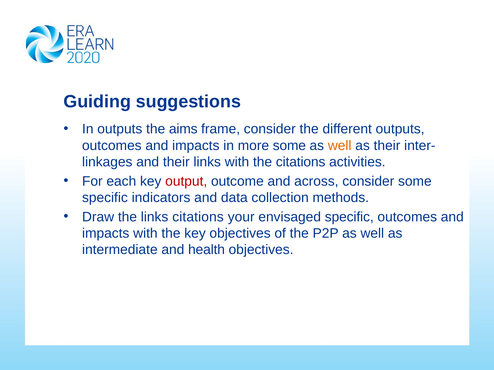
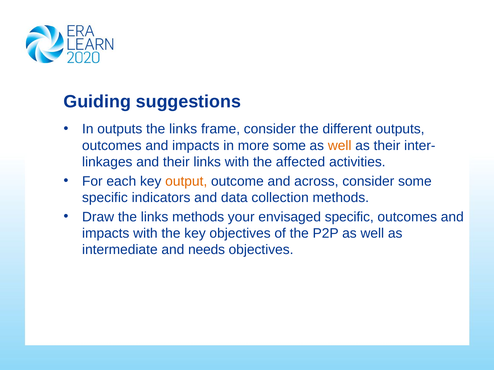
aims at (183, 129): aims -> links
the citations: citations -> affected
output colour: red -> orange
links citations: citations -> methods
health: health -> needs
